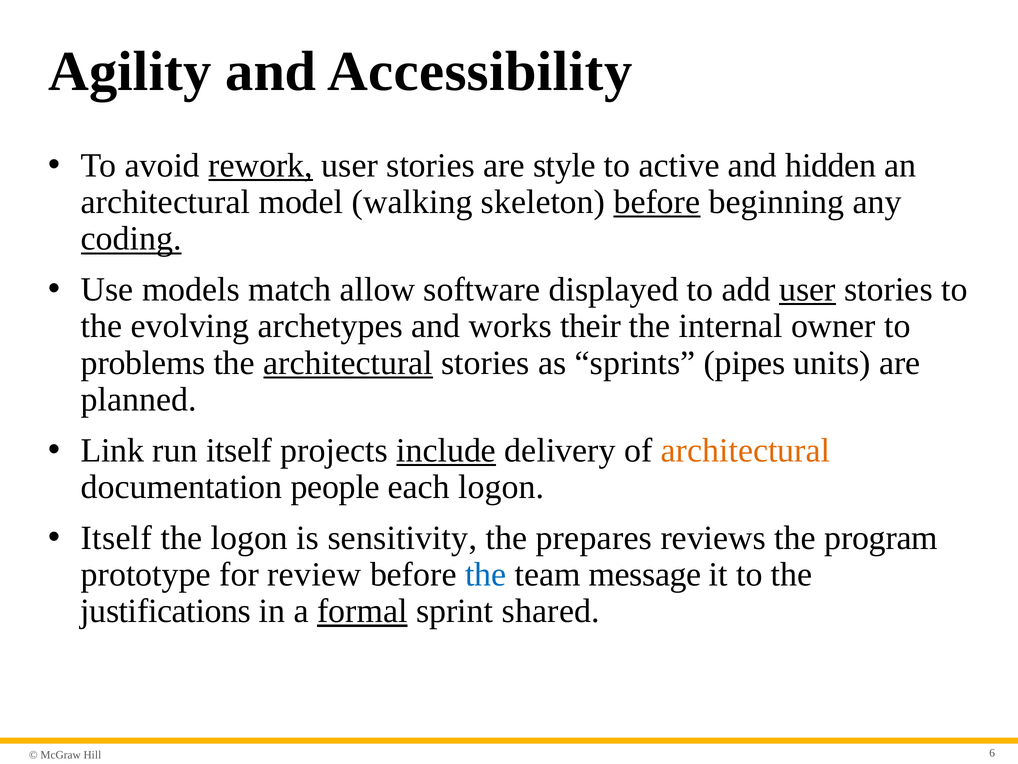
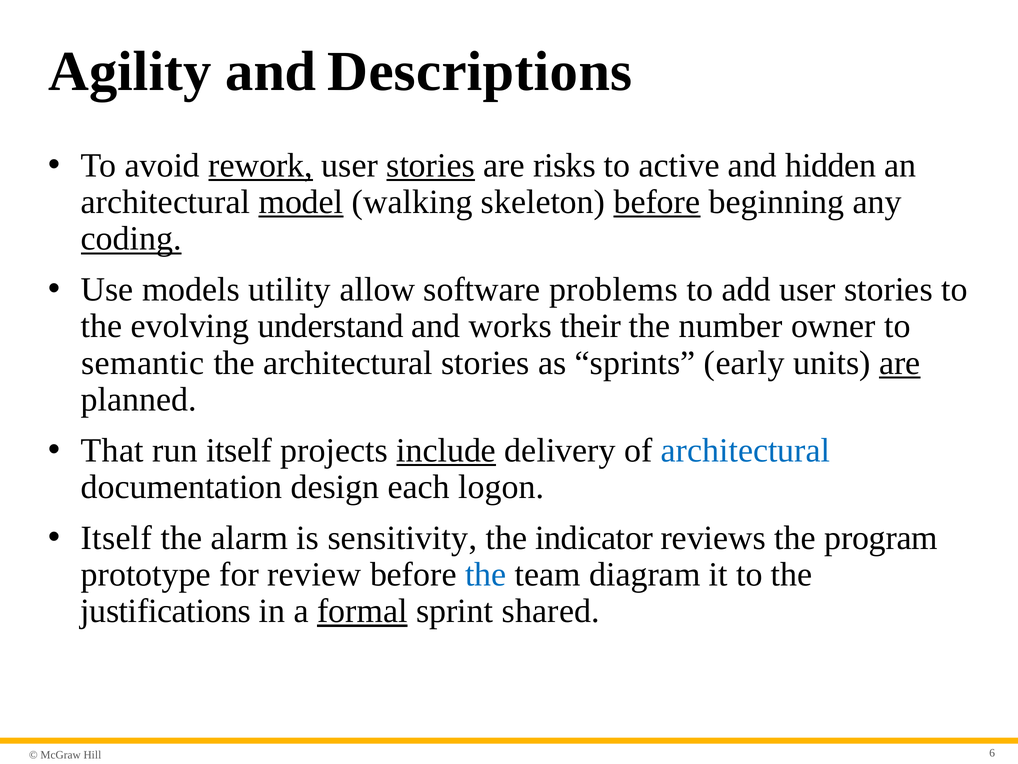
Accessibility: Accessibility -> Descriptions
stories at (431, 165) underline: none -> present
style: style -> risks
model underline: none -> present
match: match -> utility
displayed: displayed -> problems
user at (807, 289) underline: present -> none
archetypes: archetypes -> understand
internal: internal -> number
problems: problems -> semantic
architectural at (348, 363) underline: present -> none
pipes: pipes -> early
are at (900, 363) underline: none -> present
Link: Link -> That
architectural at (746, 450) colour: orange -> blue
people: people -> design
the logon: logon -> alarm
prepares: prepares -> indicator
message: message -> diagram
